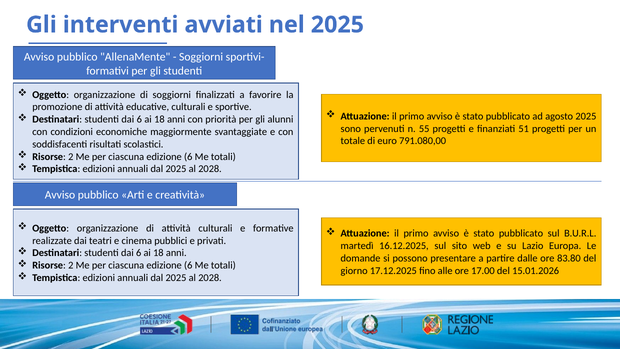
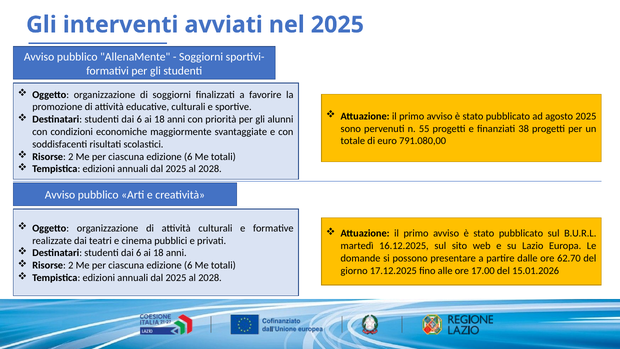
51: 51 -> 38
83.80: 83.80 -> 62.70
